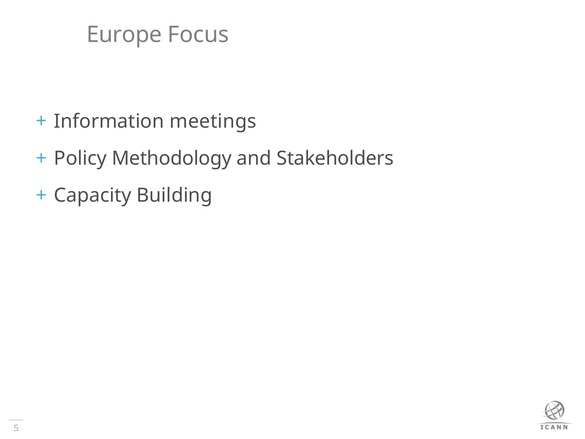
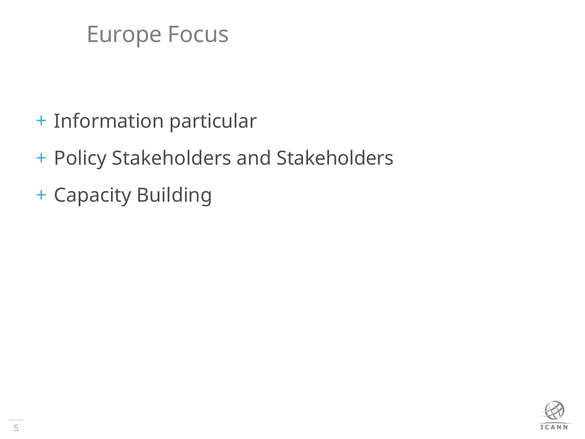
meetings: meetings -> particular
Policy Methodology: Methodology -> Stakeholders
